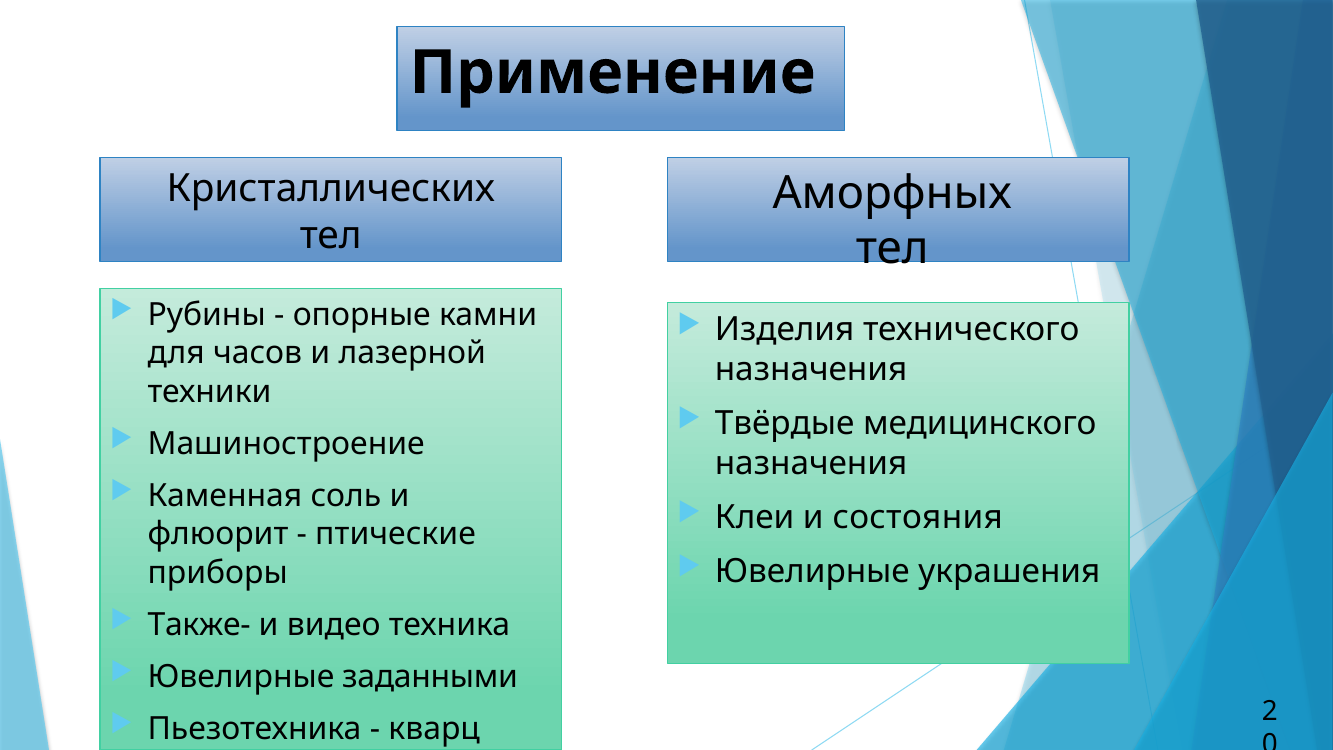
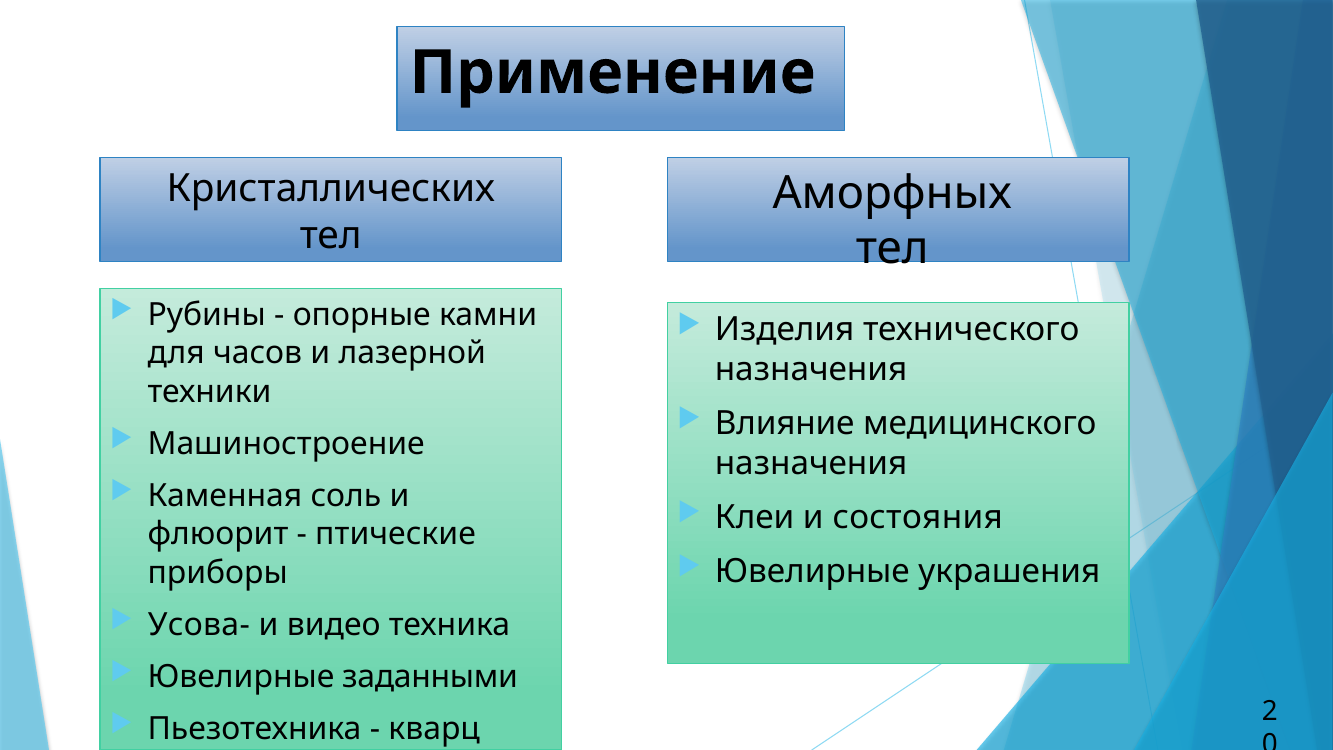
Твёрдые: Твёрдые -> Влияние
Также-: Также- -> Усова-
